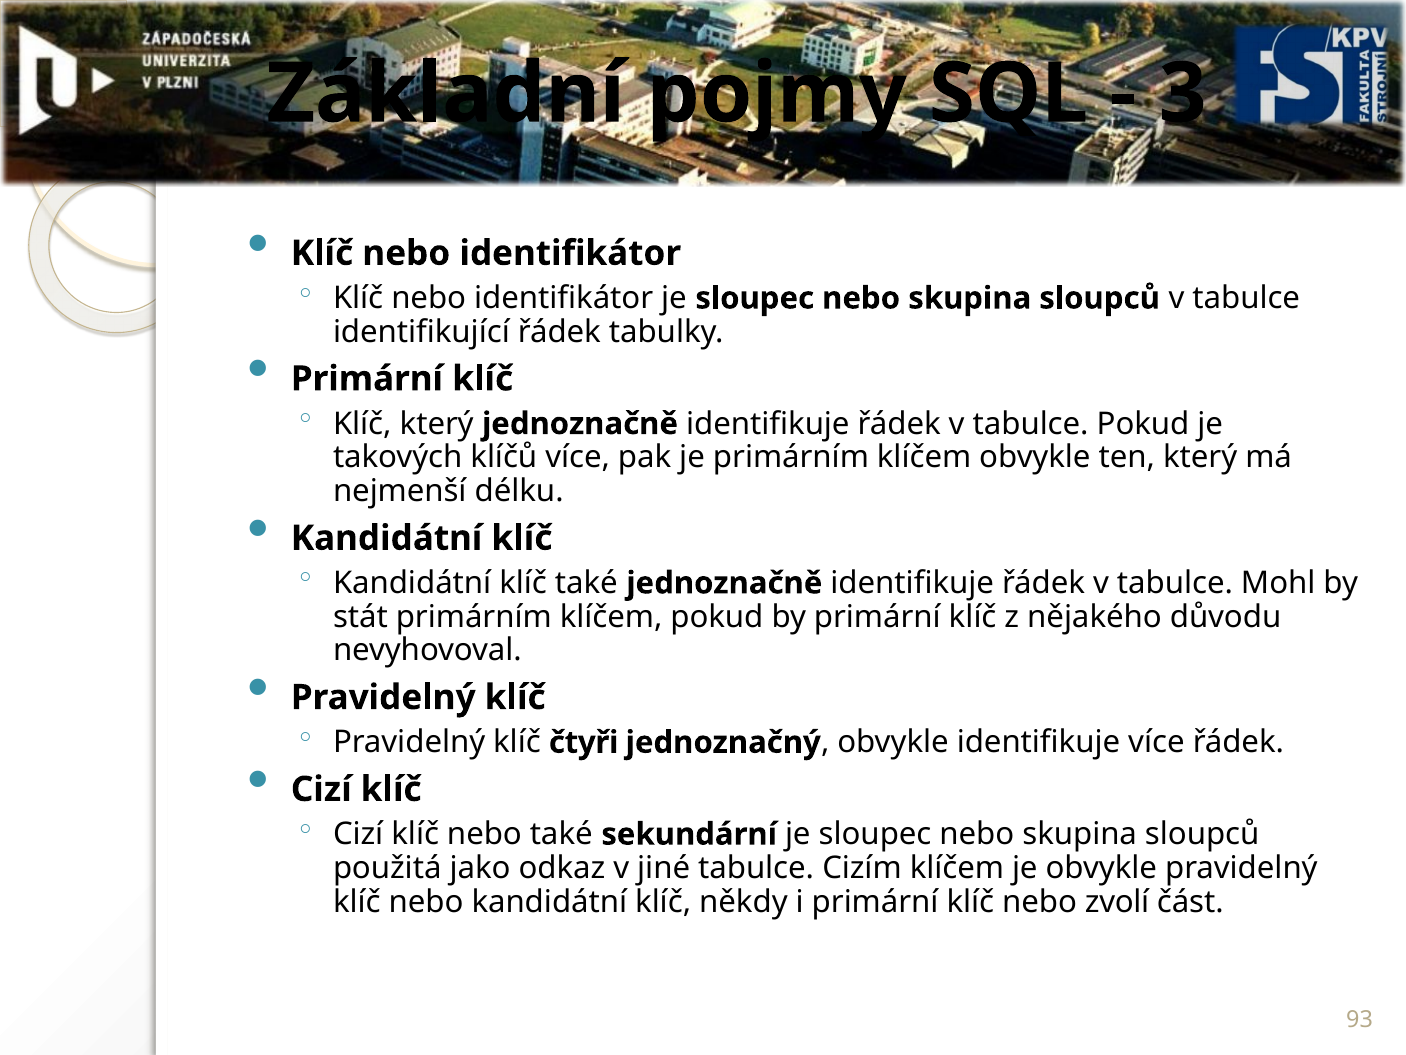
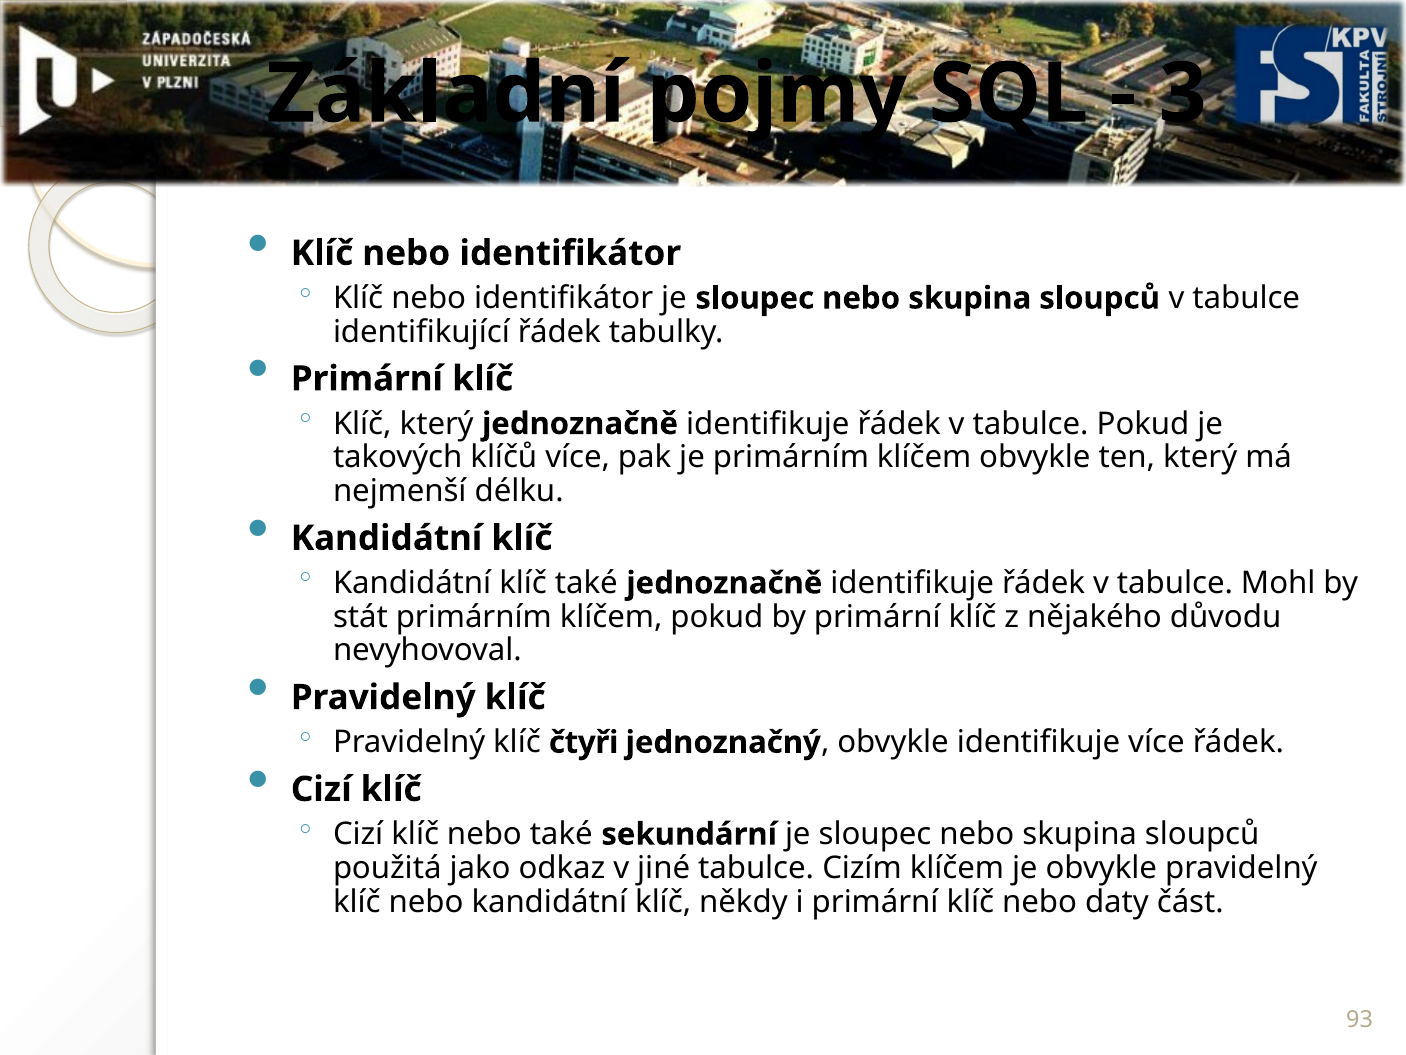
zvolí: zvolí -> daty
